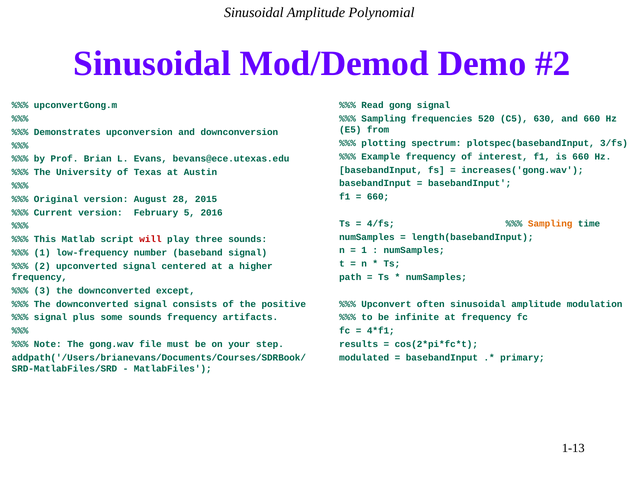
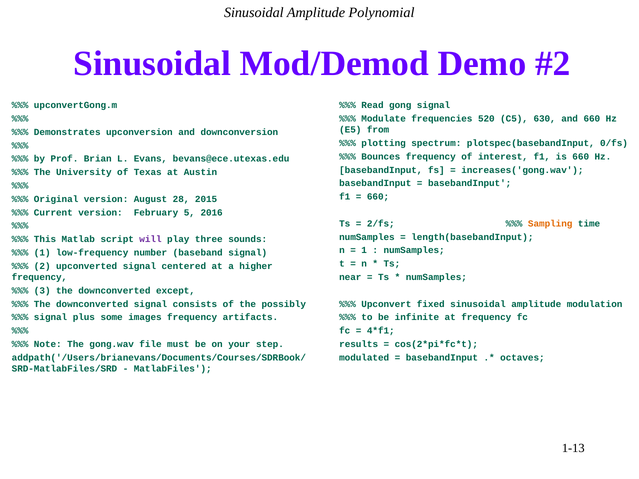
Sampling at (384, 119): Sampling -> Modulate
3/fs: 3/fs -> 0/fs
Example: Example -> Bounces
4/fs: 4/fs -> 2/fs
will colour: red -> purple
path: path -> near
positive: positive -> possibly
often: often -> fixed
some sounds: sounds -> images
primary: primary -> octaves
